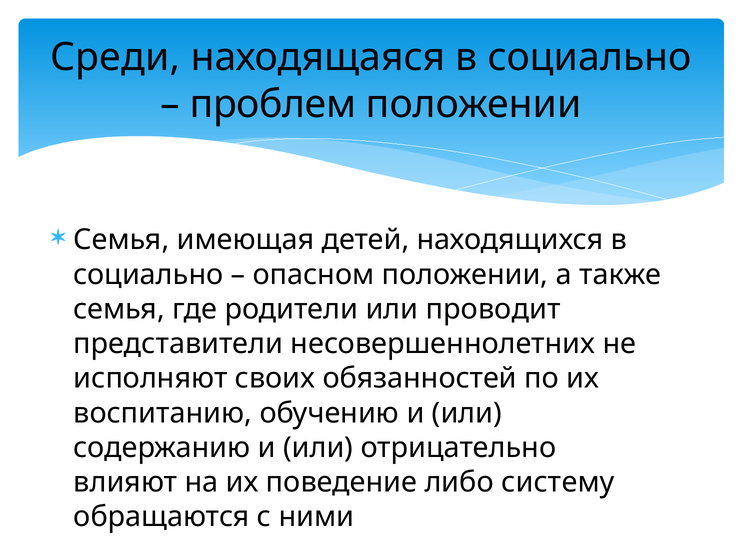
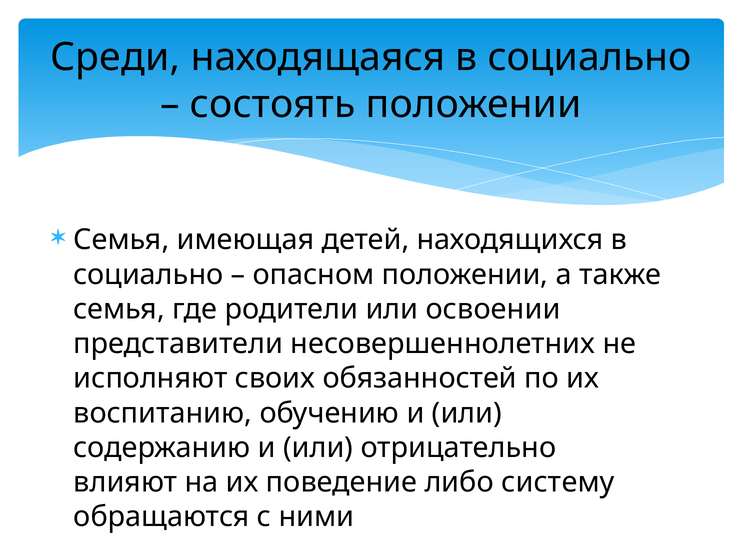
проблем: проблем -> состоять
проводит: проводит -> освоении
